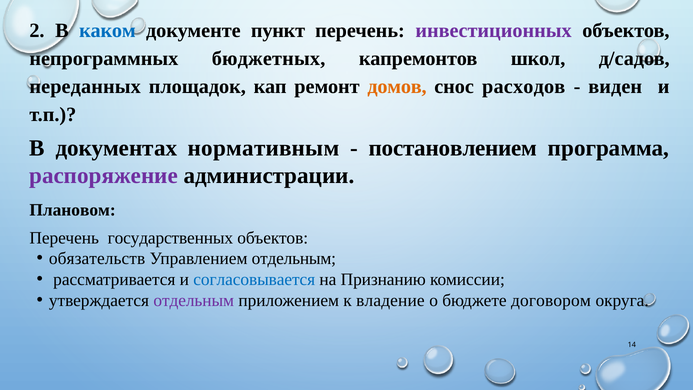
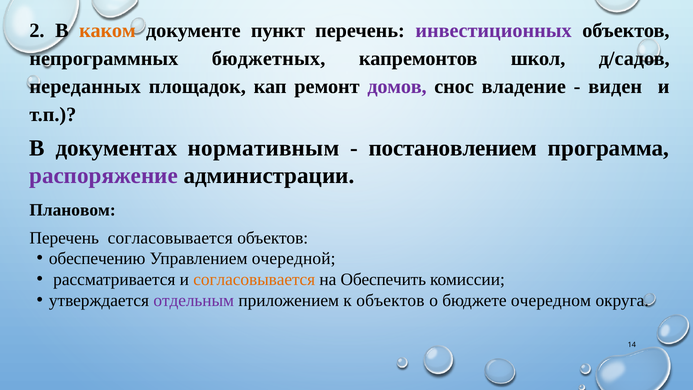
каком colour: blue -> orange
домов colour: orange -> purple
расходов: расходов -> владение
Перечень государственных: государственных -> согласовывается
обязательств: обязательств -> обеспечению
Управлением отдельным: отдельным -> очередной
согласовывается at (254, 279) colour: blue -> orange
Признанию: Признанию -> Обеспечить
к владение: владение -> объектов
договором: договором -> очередном
